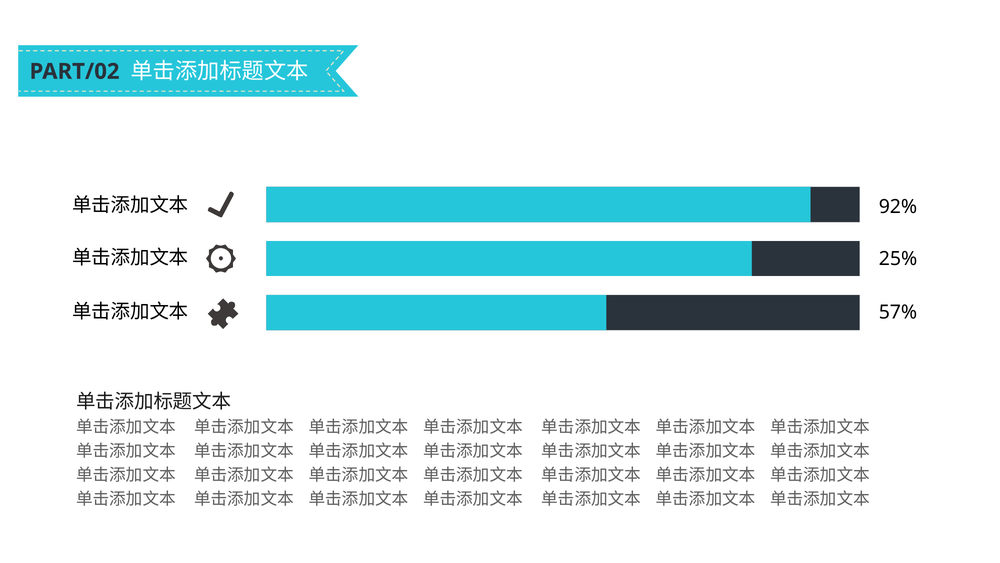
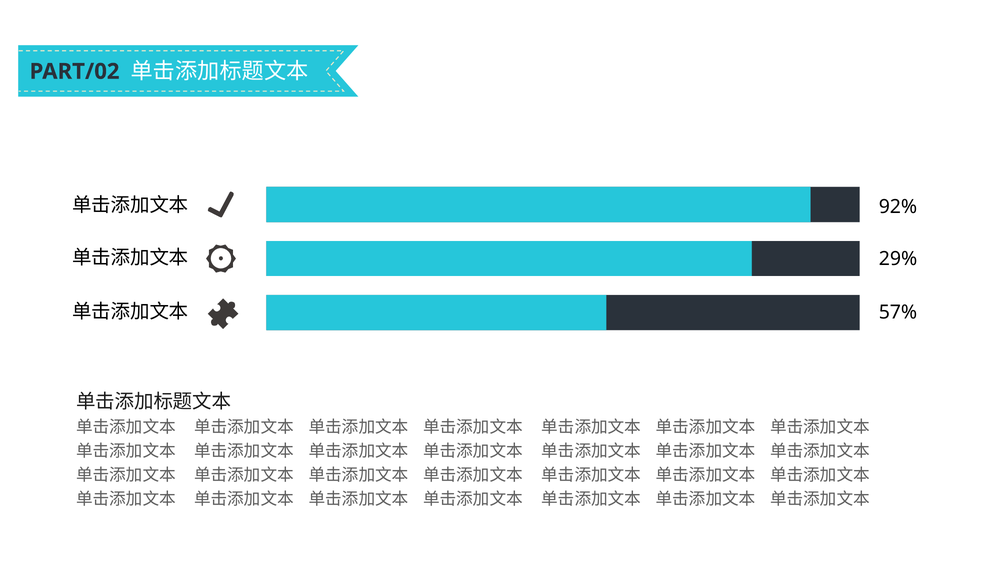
25%: 25% -> 29%
